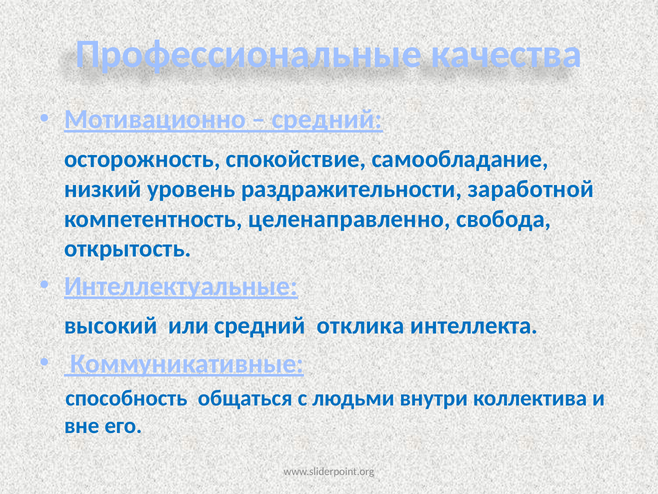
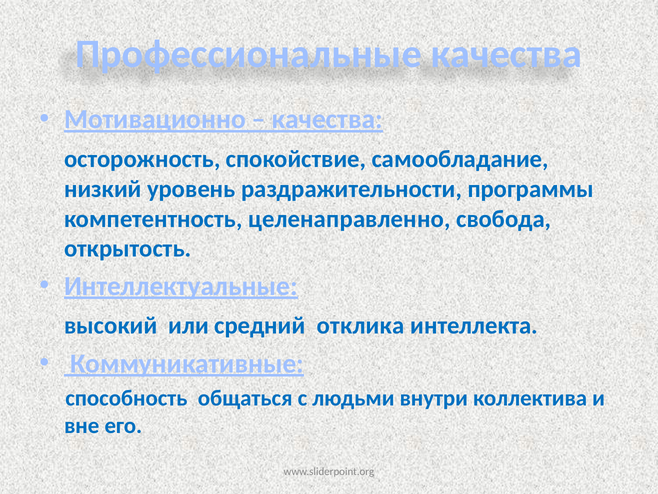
средний at (327, 119): средний -> качества
заработной: заработной -> программы
